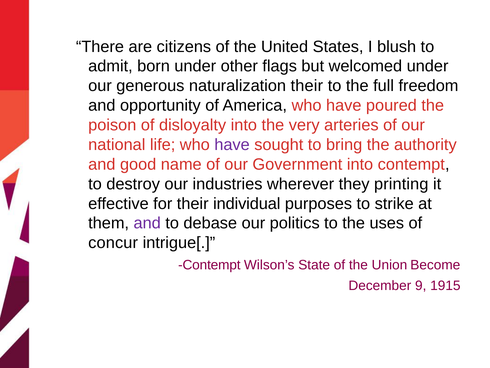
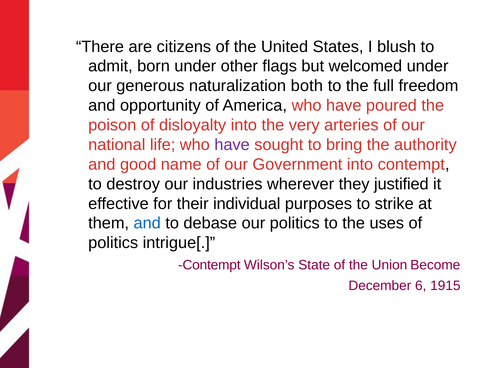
naturalization their: their -> both
printing: printing -> justified
and at (147, 223) colour: purple -> blue
concur at (113, 243): concur -> politics
9: 9 -> 6
